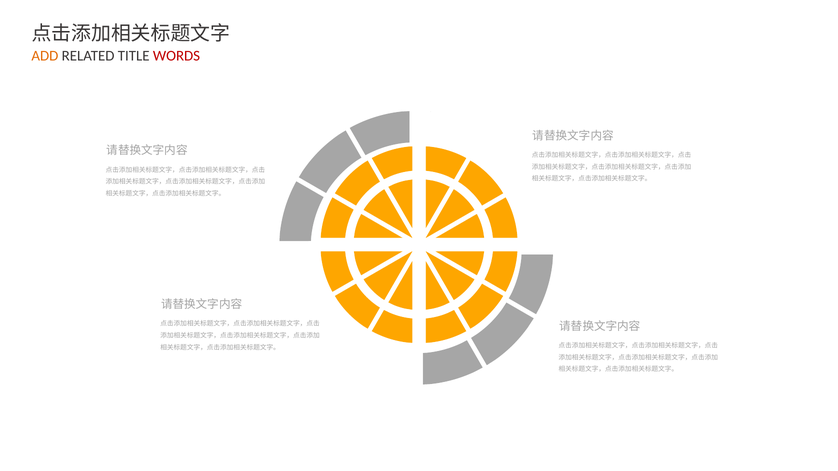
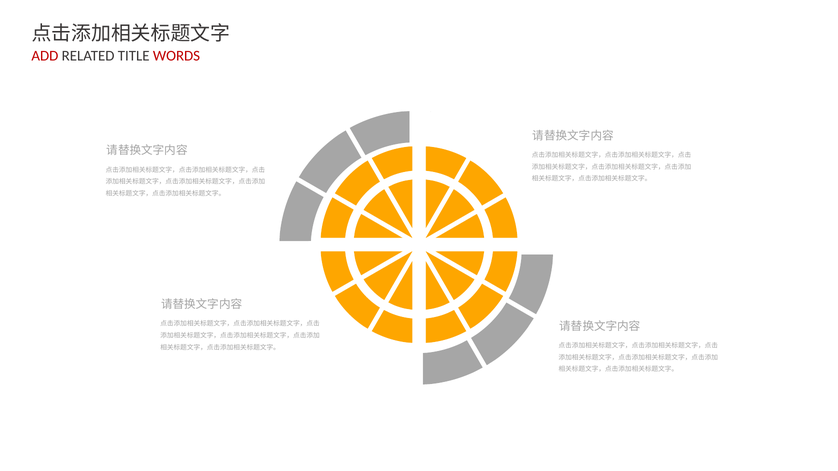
ADD colour: orange -> red
